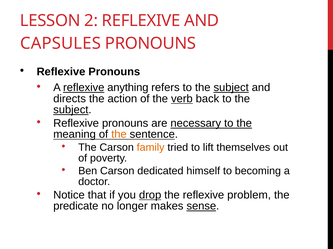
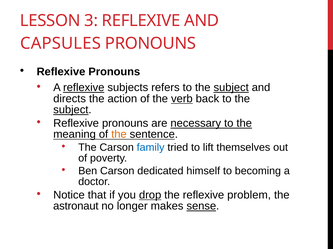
2: 2 -> 3
anything: anything -> subjects
family colour: orange -> blue
predicate: predicate -> astronaut
